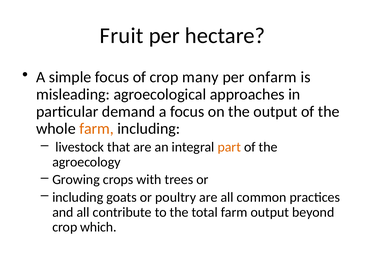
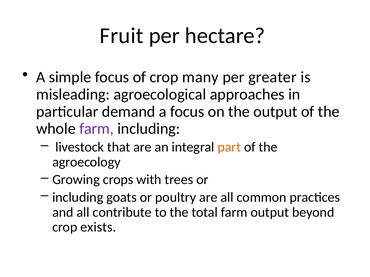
onfarm: onfarm -> greater
farm at (97, 129) colour: orange -> purple
which: which -> exists
